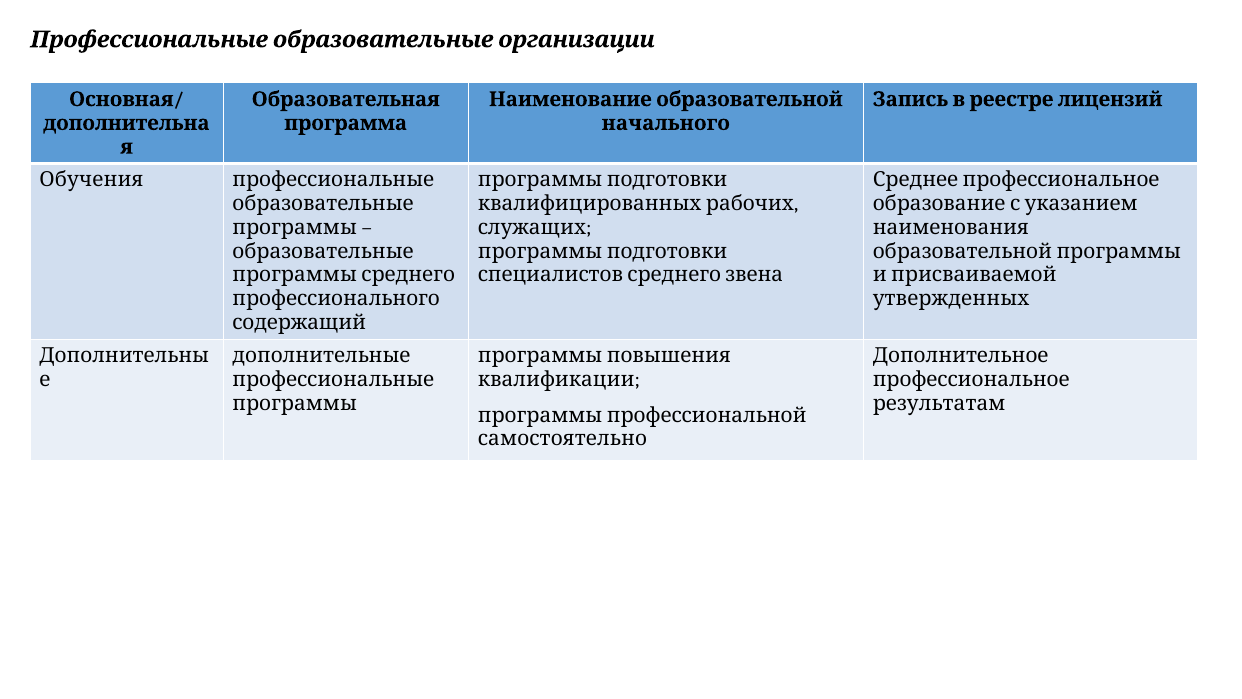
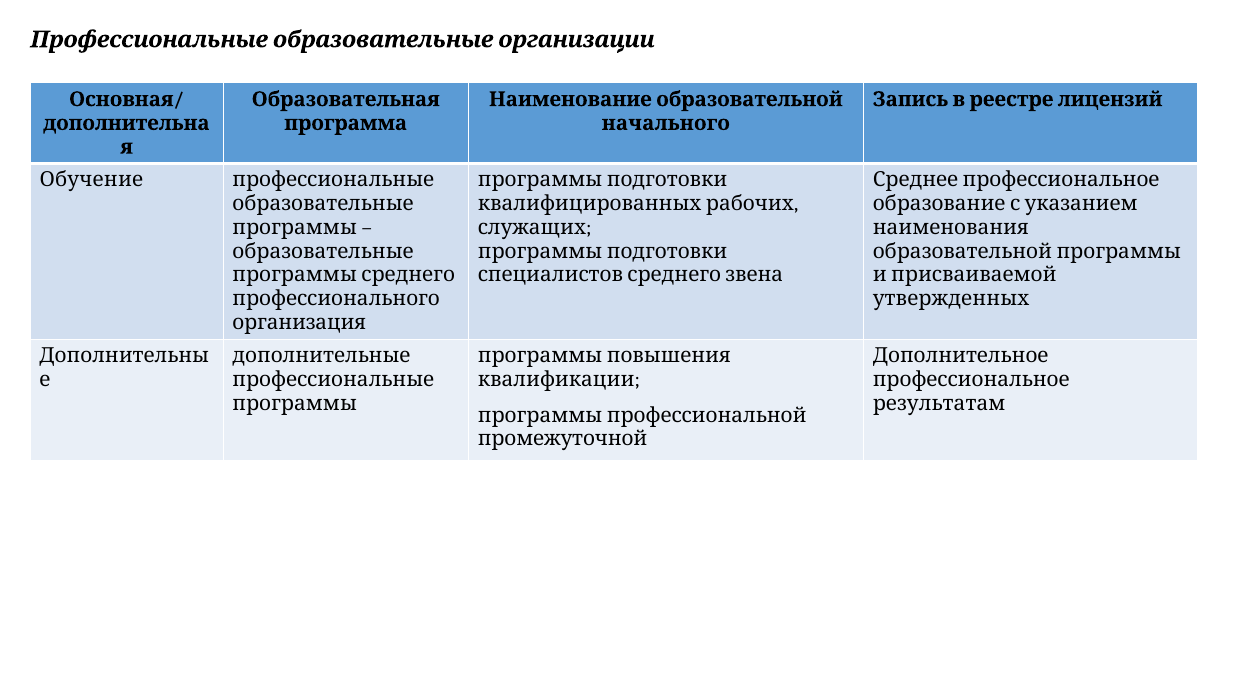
Обучения: Обучения -> Обучение
содержащий: содержащий -> организация
самостоятельно: самостоятельно -> промежуточной
